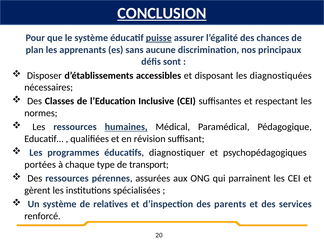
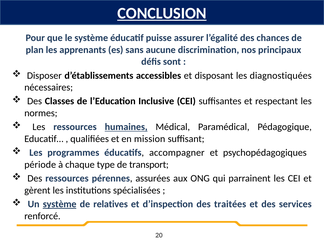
puisse underline: present -> none
révision: révision -> mission
diagnostiquer: diagnostiquer -> accompagner
portées: portées -> période
système at (60, 204) underline: none -> present
parents: parents -> traitées
